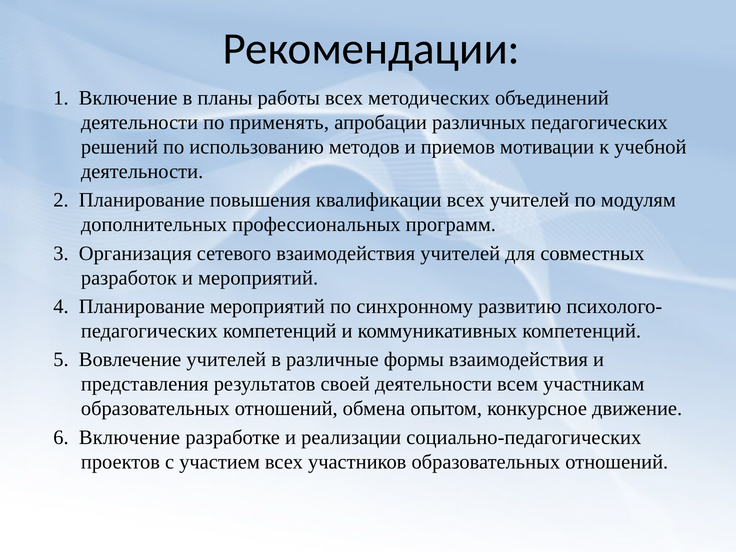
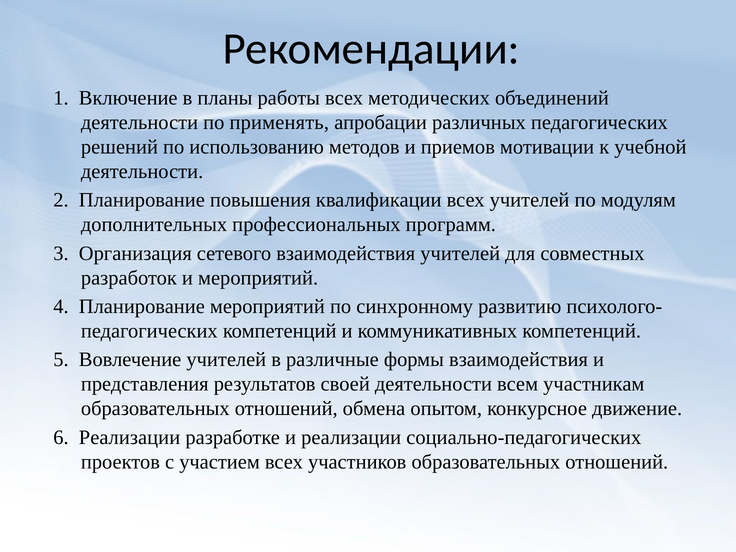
6 Включение: Включение -> Реализации
